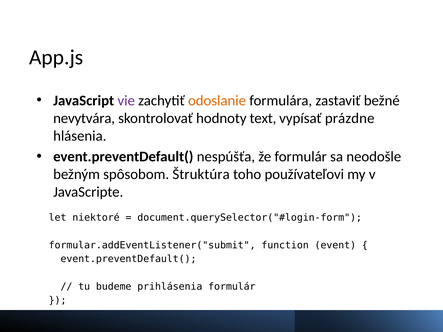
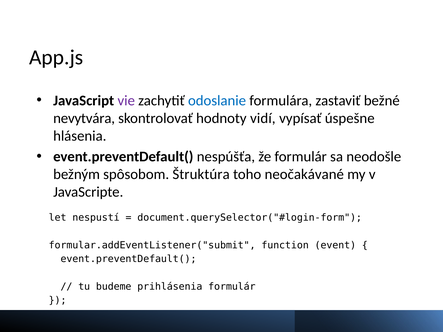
odoslanie colour: orange -> blue
text: text -> vidí
prázdne: prázdne -> úspešne
používateľovi: používateľovi -> neočakávané
niektoré: niektoré -> nespustí
